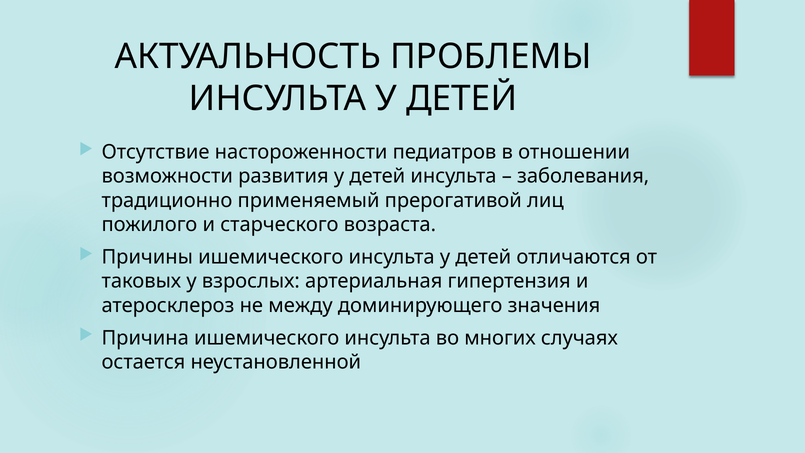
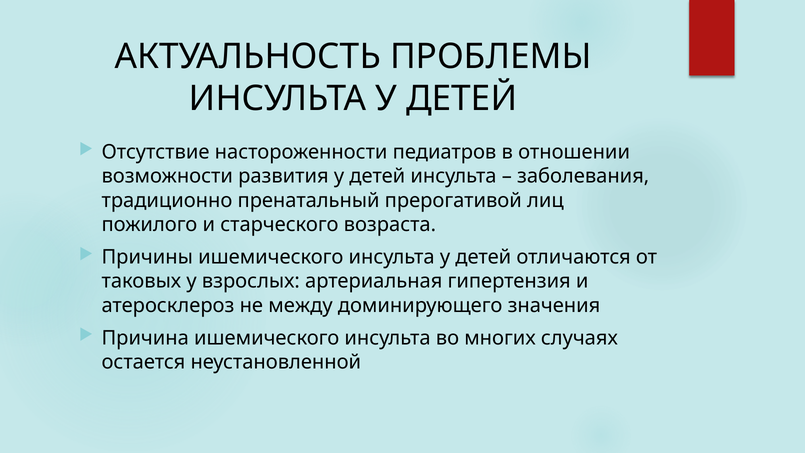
применяемый: применяемый -> пренатальный
